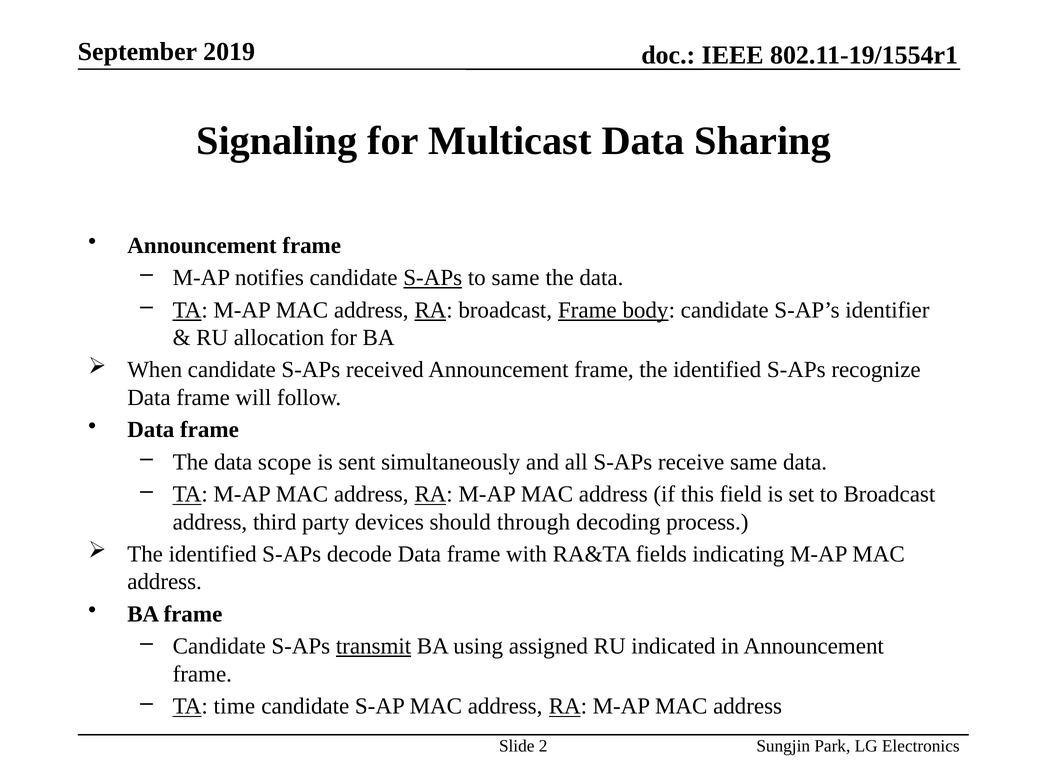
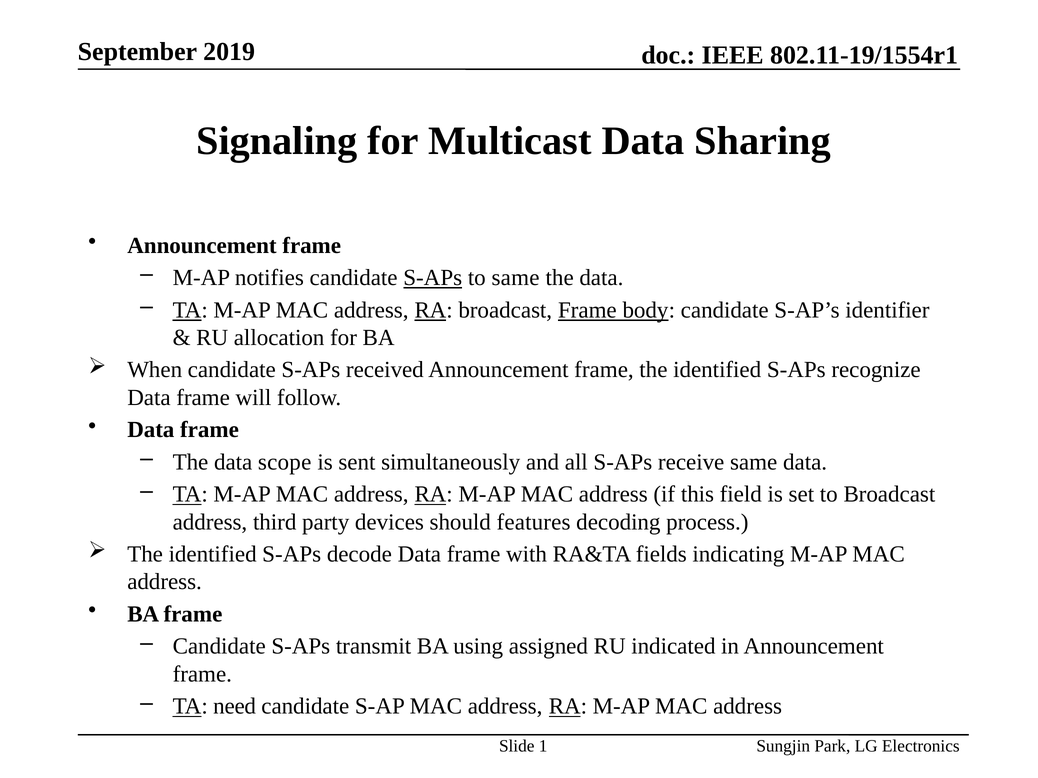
through: through -> features
transmit underline: present -> none
time: time -> need
2: 2 -> 1
